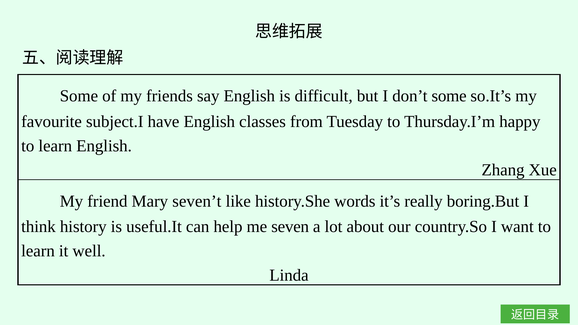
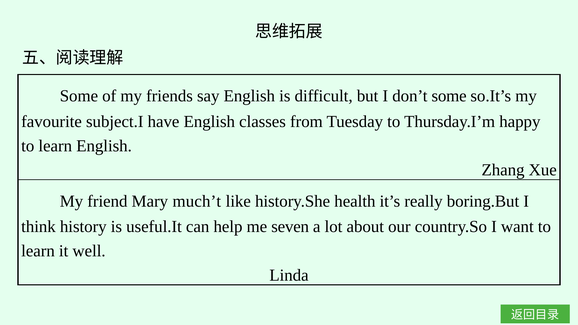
seven’t: seven’t -> much’t
words: words -> health
